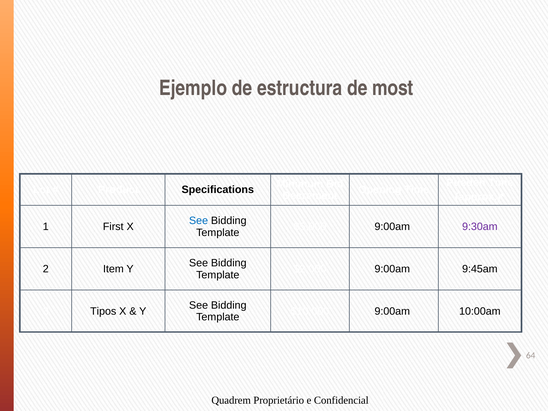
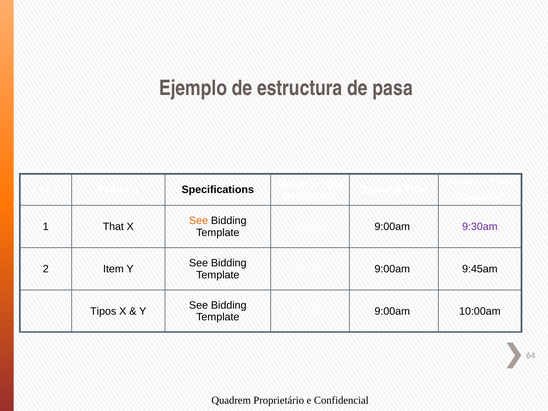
most: most -> pasa
See at (199, 221) colour: blue -> orange
First: First -> That
